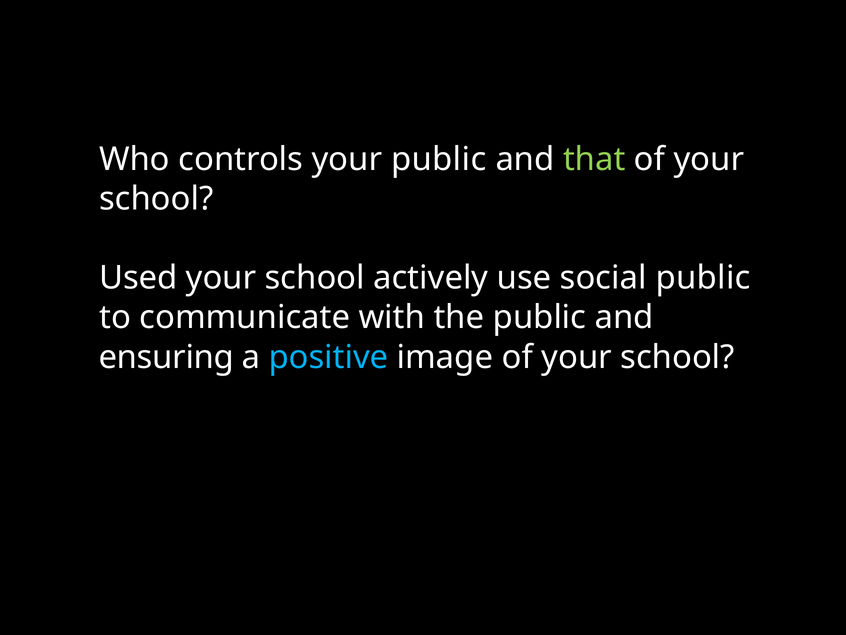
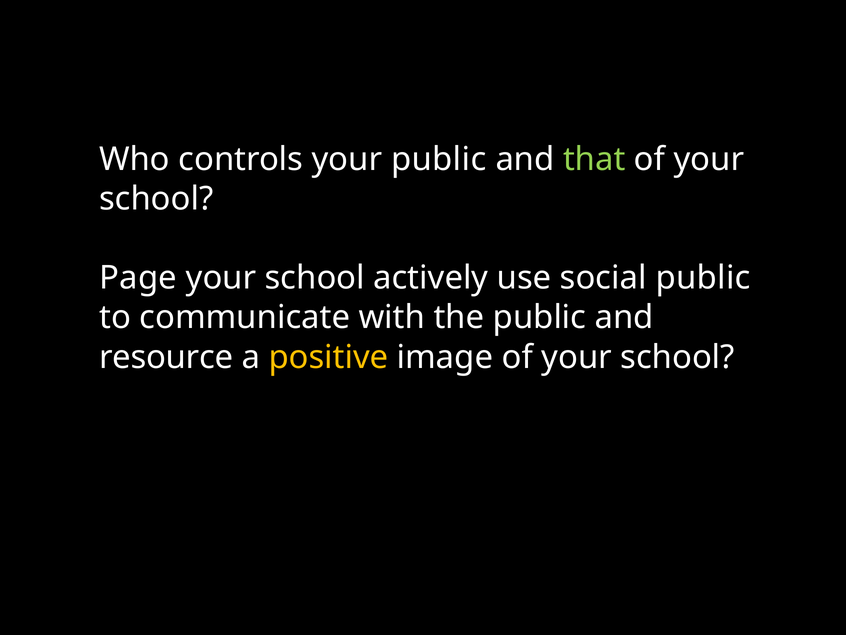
Used: Used -> Page
ensuring: ensuring -> resource
positive colour: light blue -> yellow
